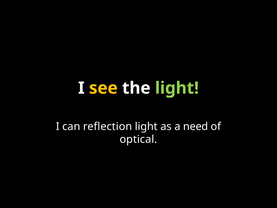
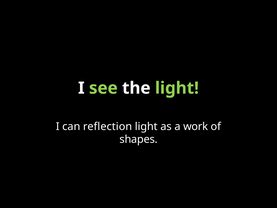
see colour: yellow -> light green
need: need -> work
optical: optical -> shapes
